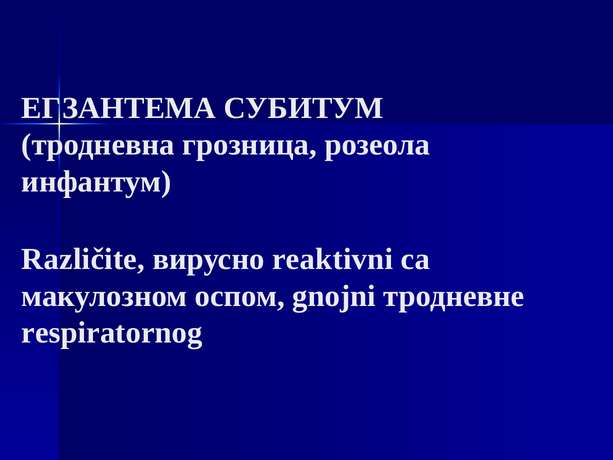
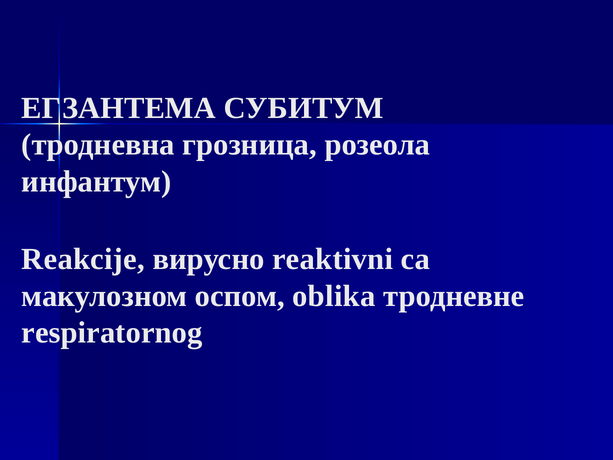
Različite: Različite -> Reakcije
gnojni: gnojni -> oblika
